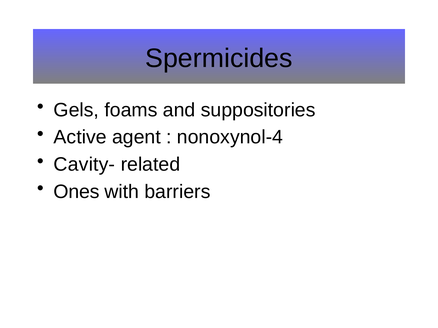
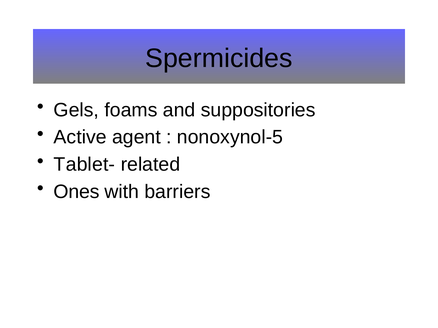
nonoxynol-4: nonoxynol-4 -> nonoxynol-5
Cavity-: Cavity- -> Tablet-
